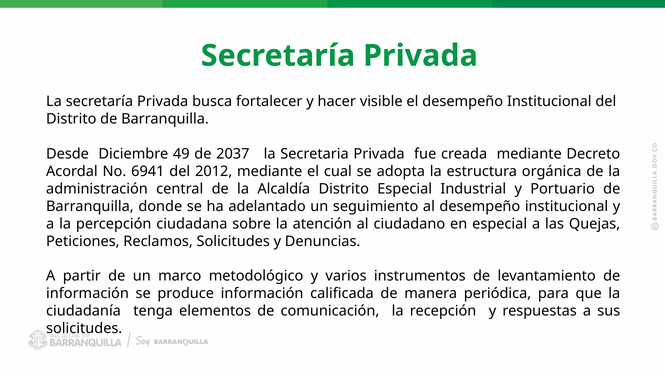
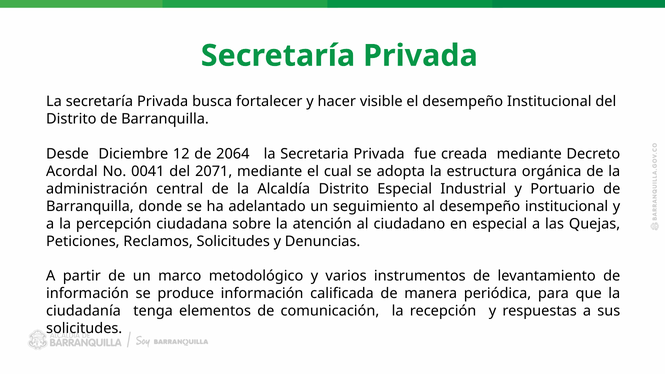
49: 49 -> 12
2037: 2037 -> 2064
6941: 6941 -> 0041
2012: 2012 -> 2071
